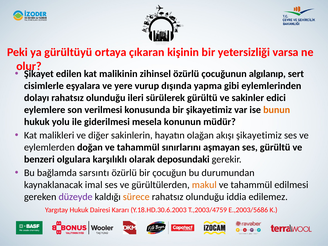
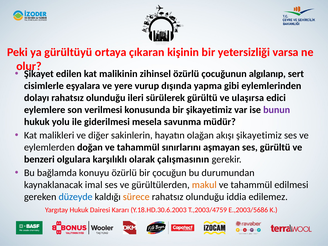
sakinler: sakinler -> ulaşırsa
bunun colour: orange -> purple
konunun: konunun -> savunma
deposundaki: deposundaki -> çalışmasının
sarsıntı: sarsıntı -> konuyu
düzeyde colour: purple -> blue
